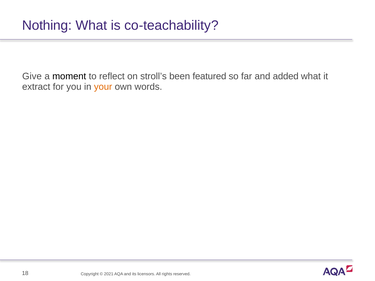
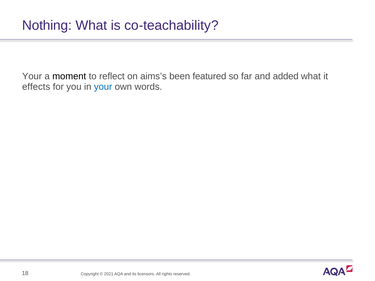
Give at (32, 76): Give -> Your
stroll’s: stroll’s -> aims’s
extract: extract -> effects
your at (103, 87) colour: orange -> blue
